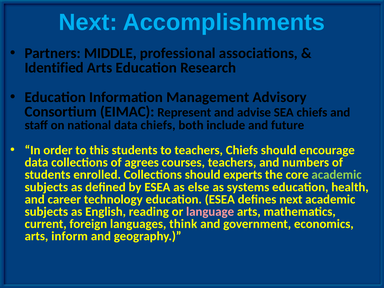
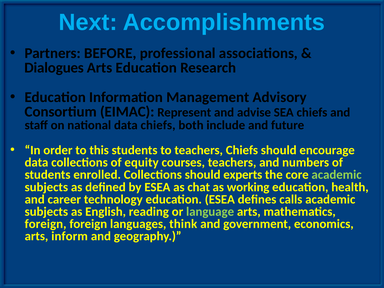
MIDDLE: MIDDLE -> BEFORE
Identified: Identified -> Dialogues
agrees: agrees -> equity
else: else -> chat
systems: systems -> working
defines next: next -> calls
language colour: pink -> light green
current at (46, 224): current -> foreign
